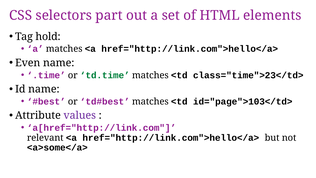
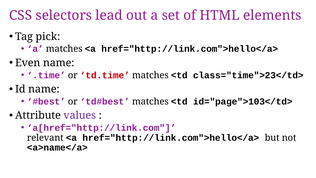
part: part -> lead
hold: hold -> pick
td.time colour: green -> red
<a>some</a>: <a>some</a> -> <a>name</a>
